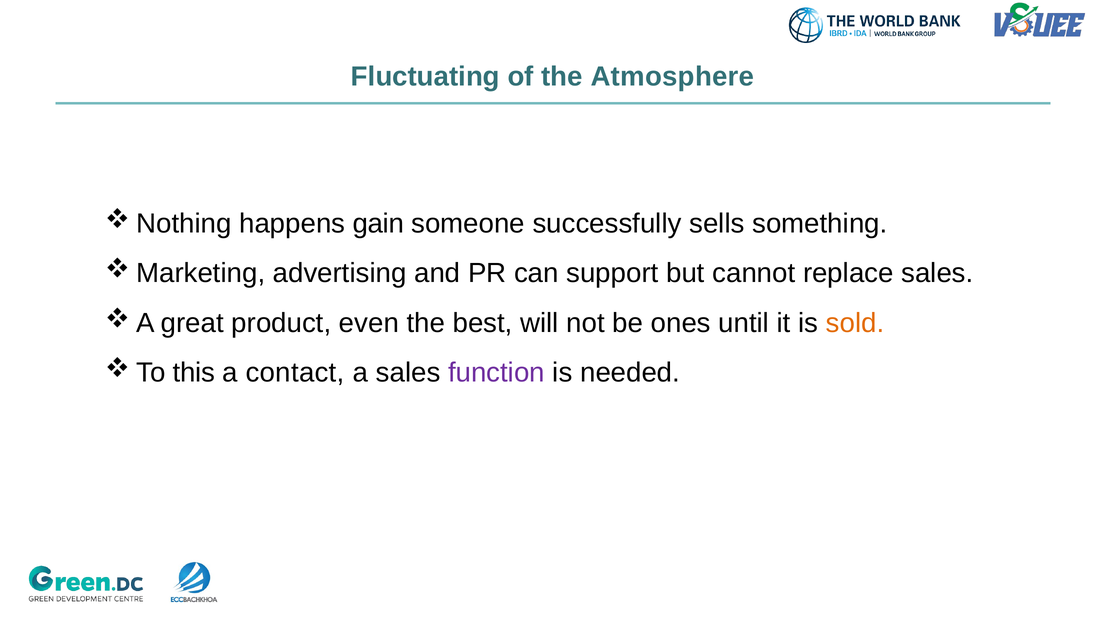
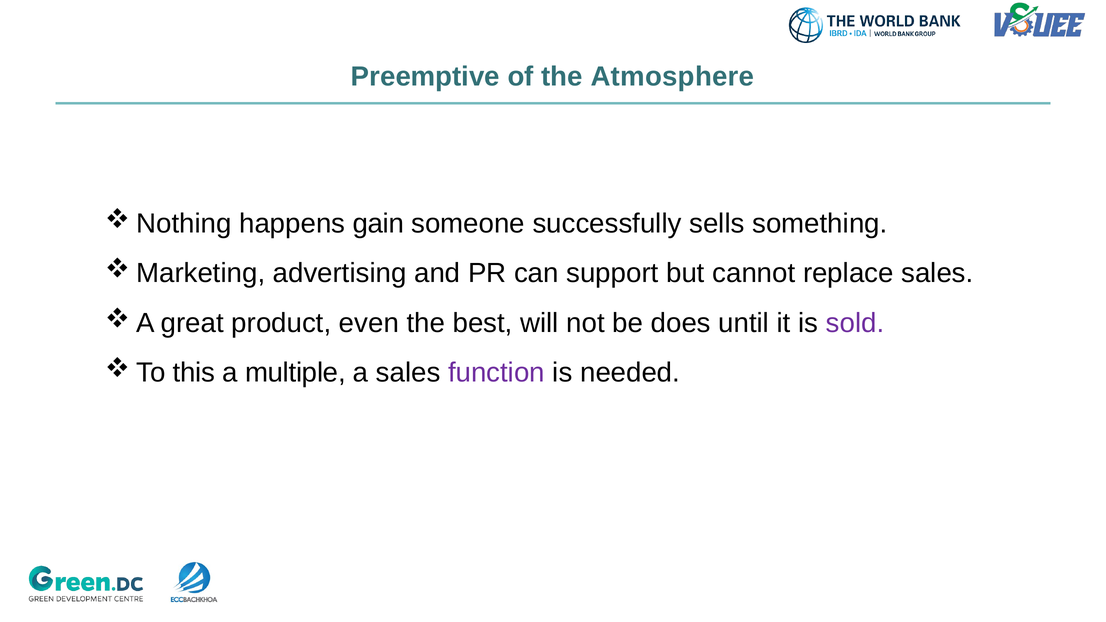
Fluctuating: Fluctuating -> Preemptive
ones: ones -> does
sold colour: orange -> purple
contact: contact -> multiple
